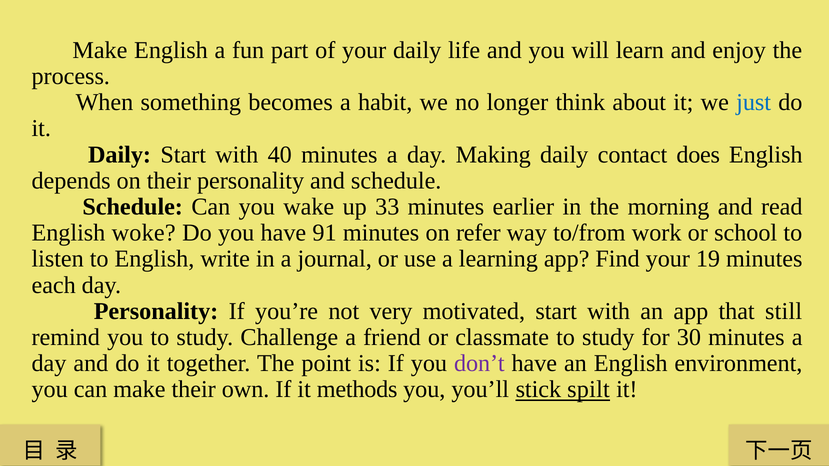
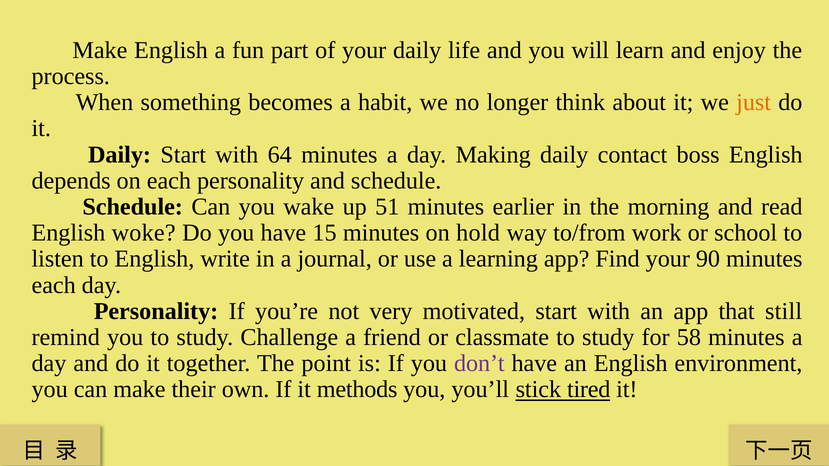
just colour: blue -> orange
40: 40 -> 64
does: does -> boss
on their: their -> each
33: 33 -> 51
91: 91 -> 15
refer: refer -> hold
19: 19 -> 90
30: 30 -> 58
spilt: spilt -> tired
